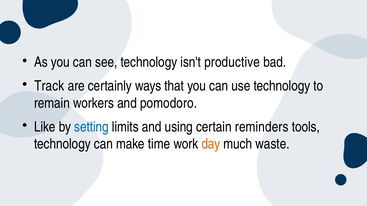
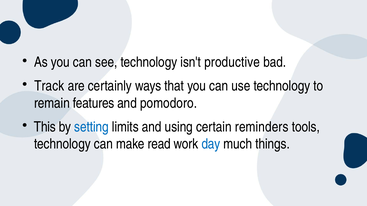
workers: workers -> features
Like: Like -> This
time: time -> read
day colour: orange -> blue
waste: waste -> things
